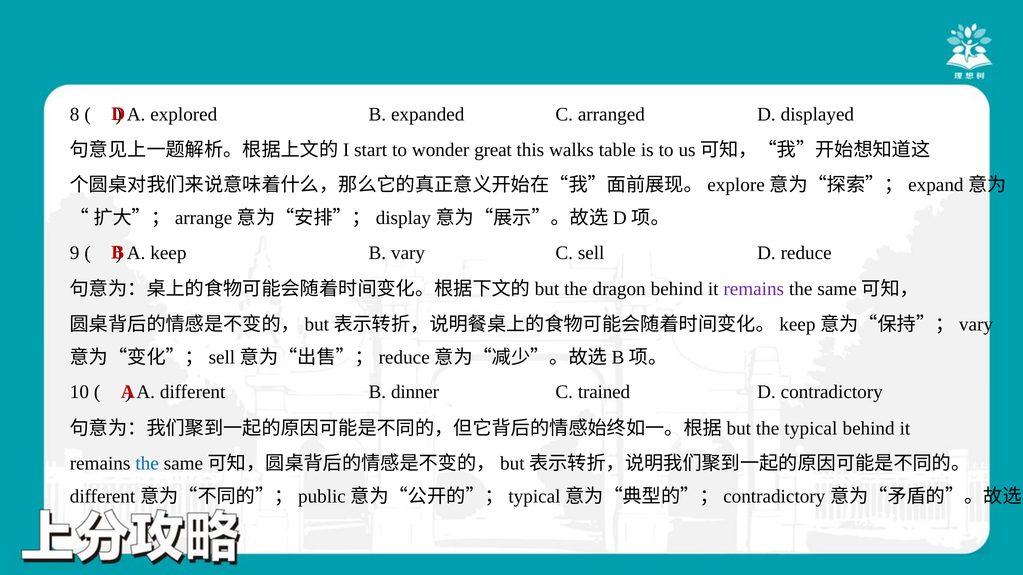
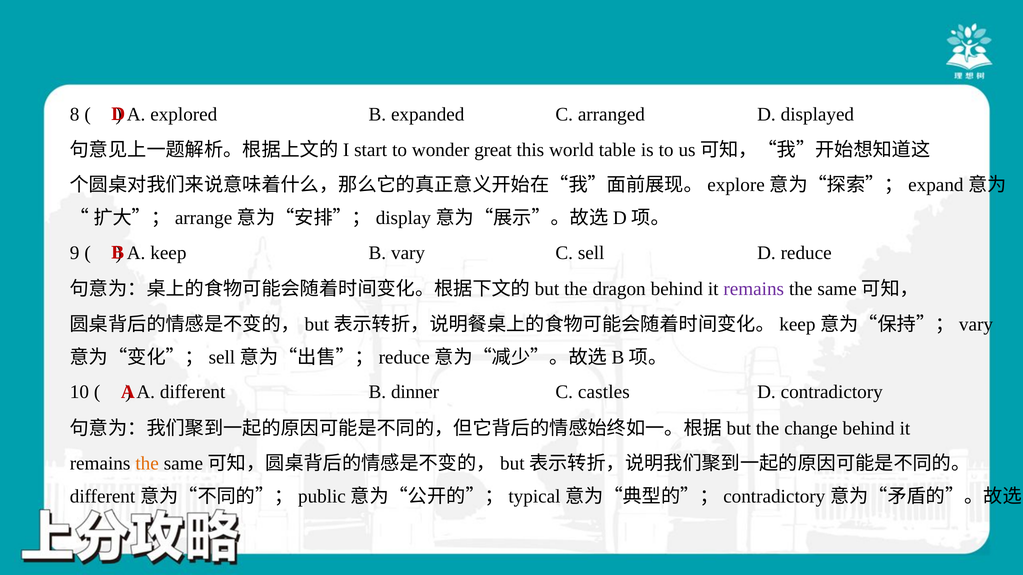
walks: walks -> world
trained: trained -> castles
typical: typical -> change
the at (147, 464) colour: blue -> orange
